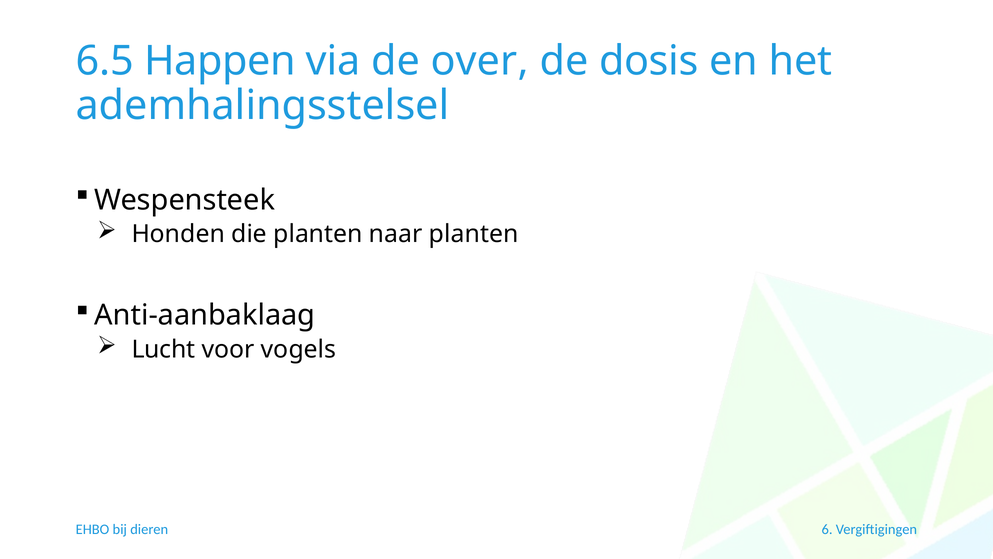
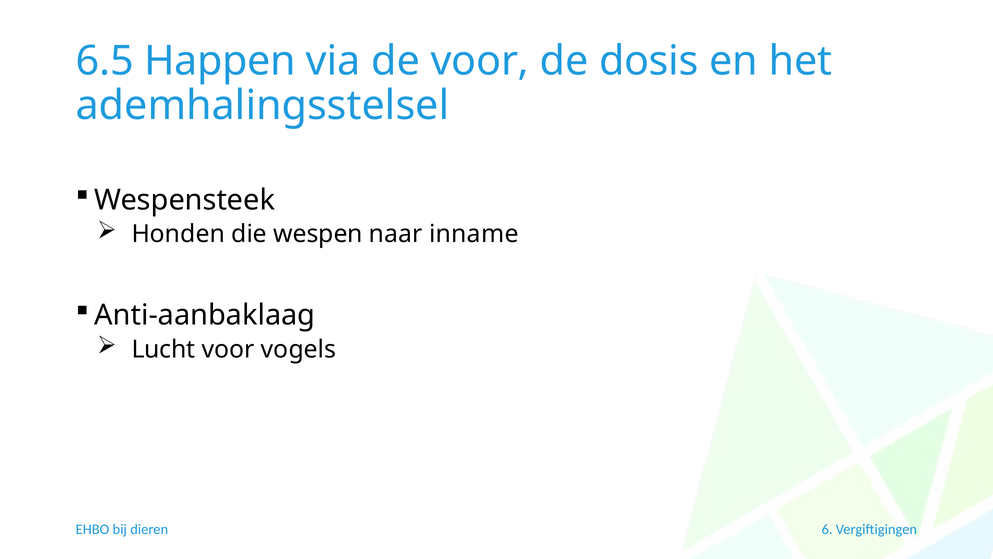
de over: over -> voor
die planten: planten -> wespen
naar planten: planten -> inname
